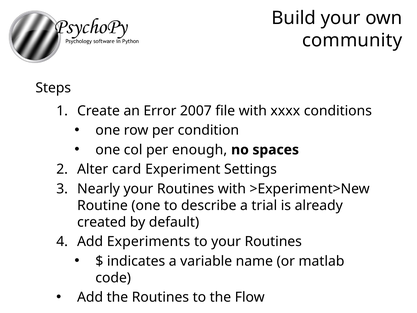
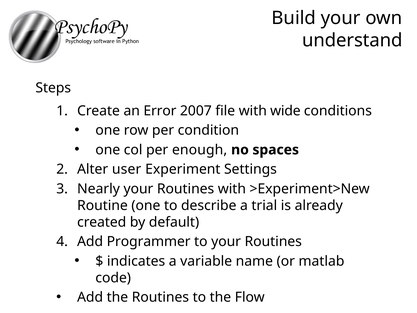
community: community -> understand
xxxx: xxxx -> wide
card: card -> user
Experiments: Experiments -> Programmer
